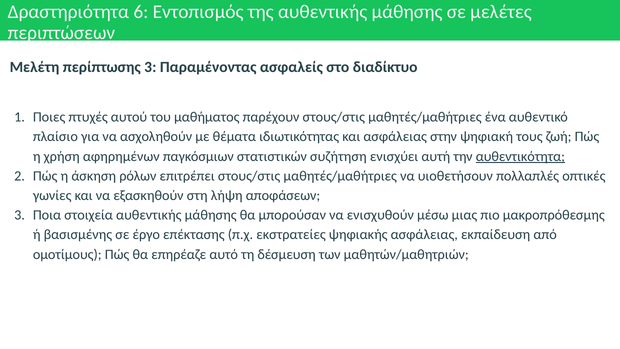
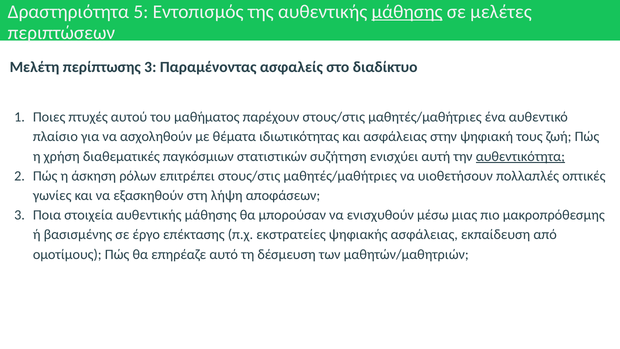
6: 6 -> 5
μάθησης at (407, 12) underline: none -> present
αφηρημένων: αφηρημένων -> διαθεματικές
